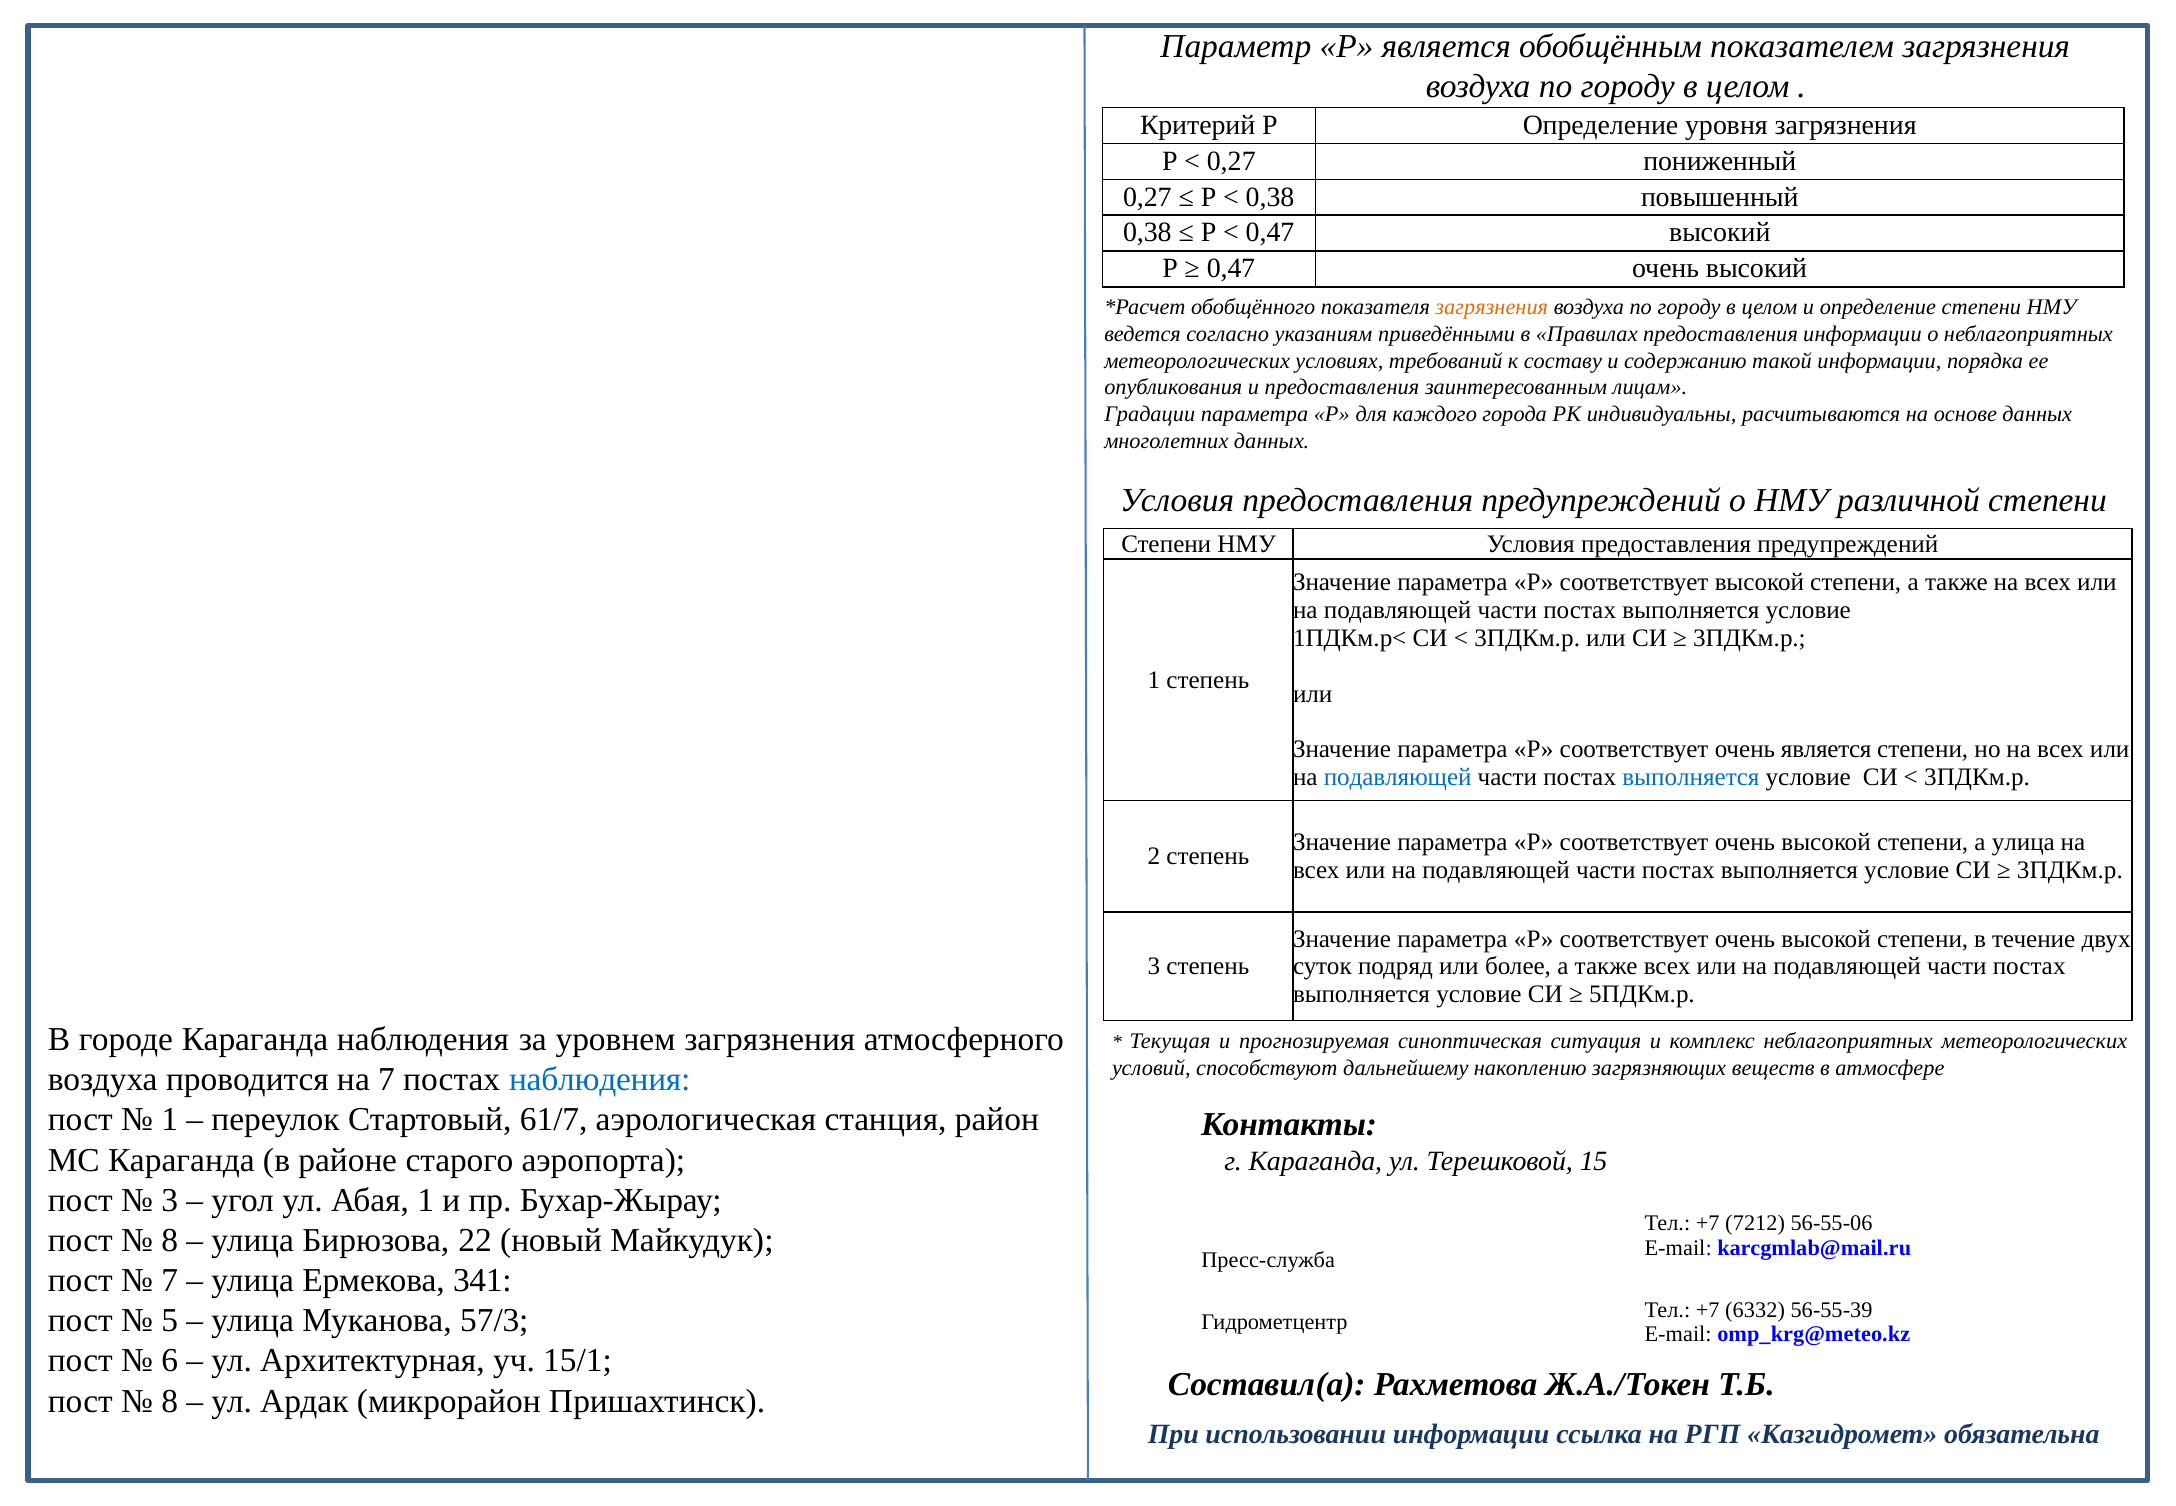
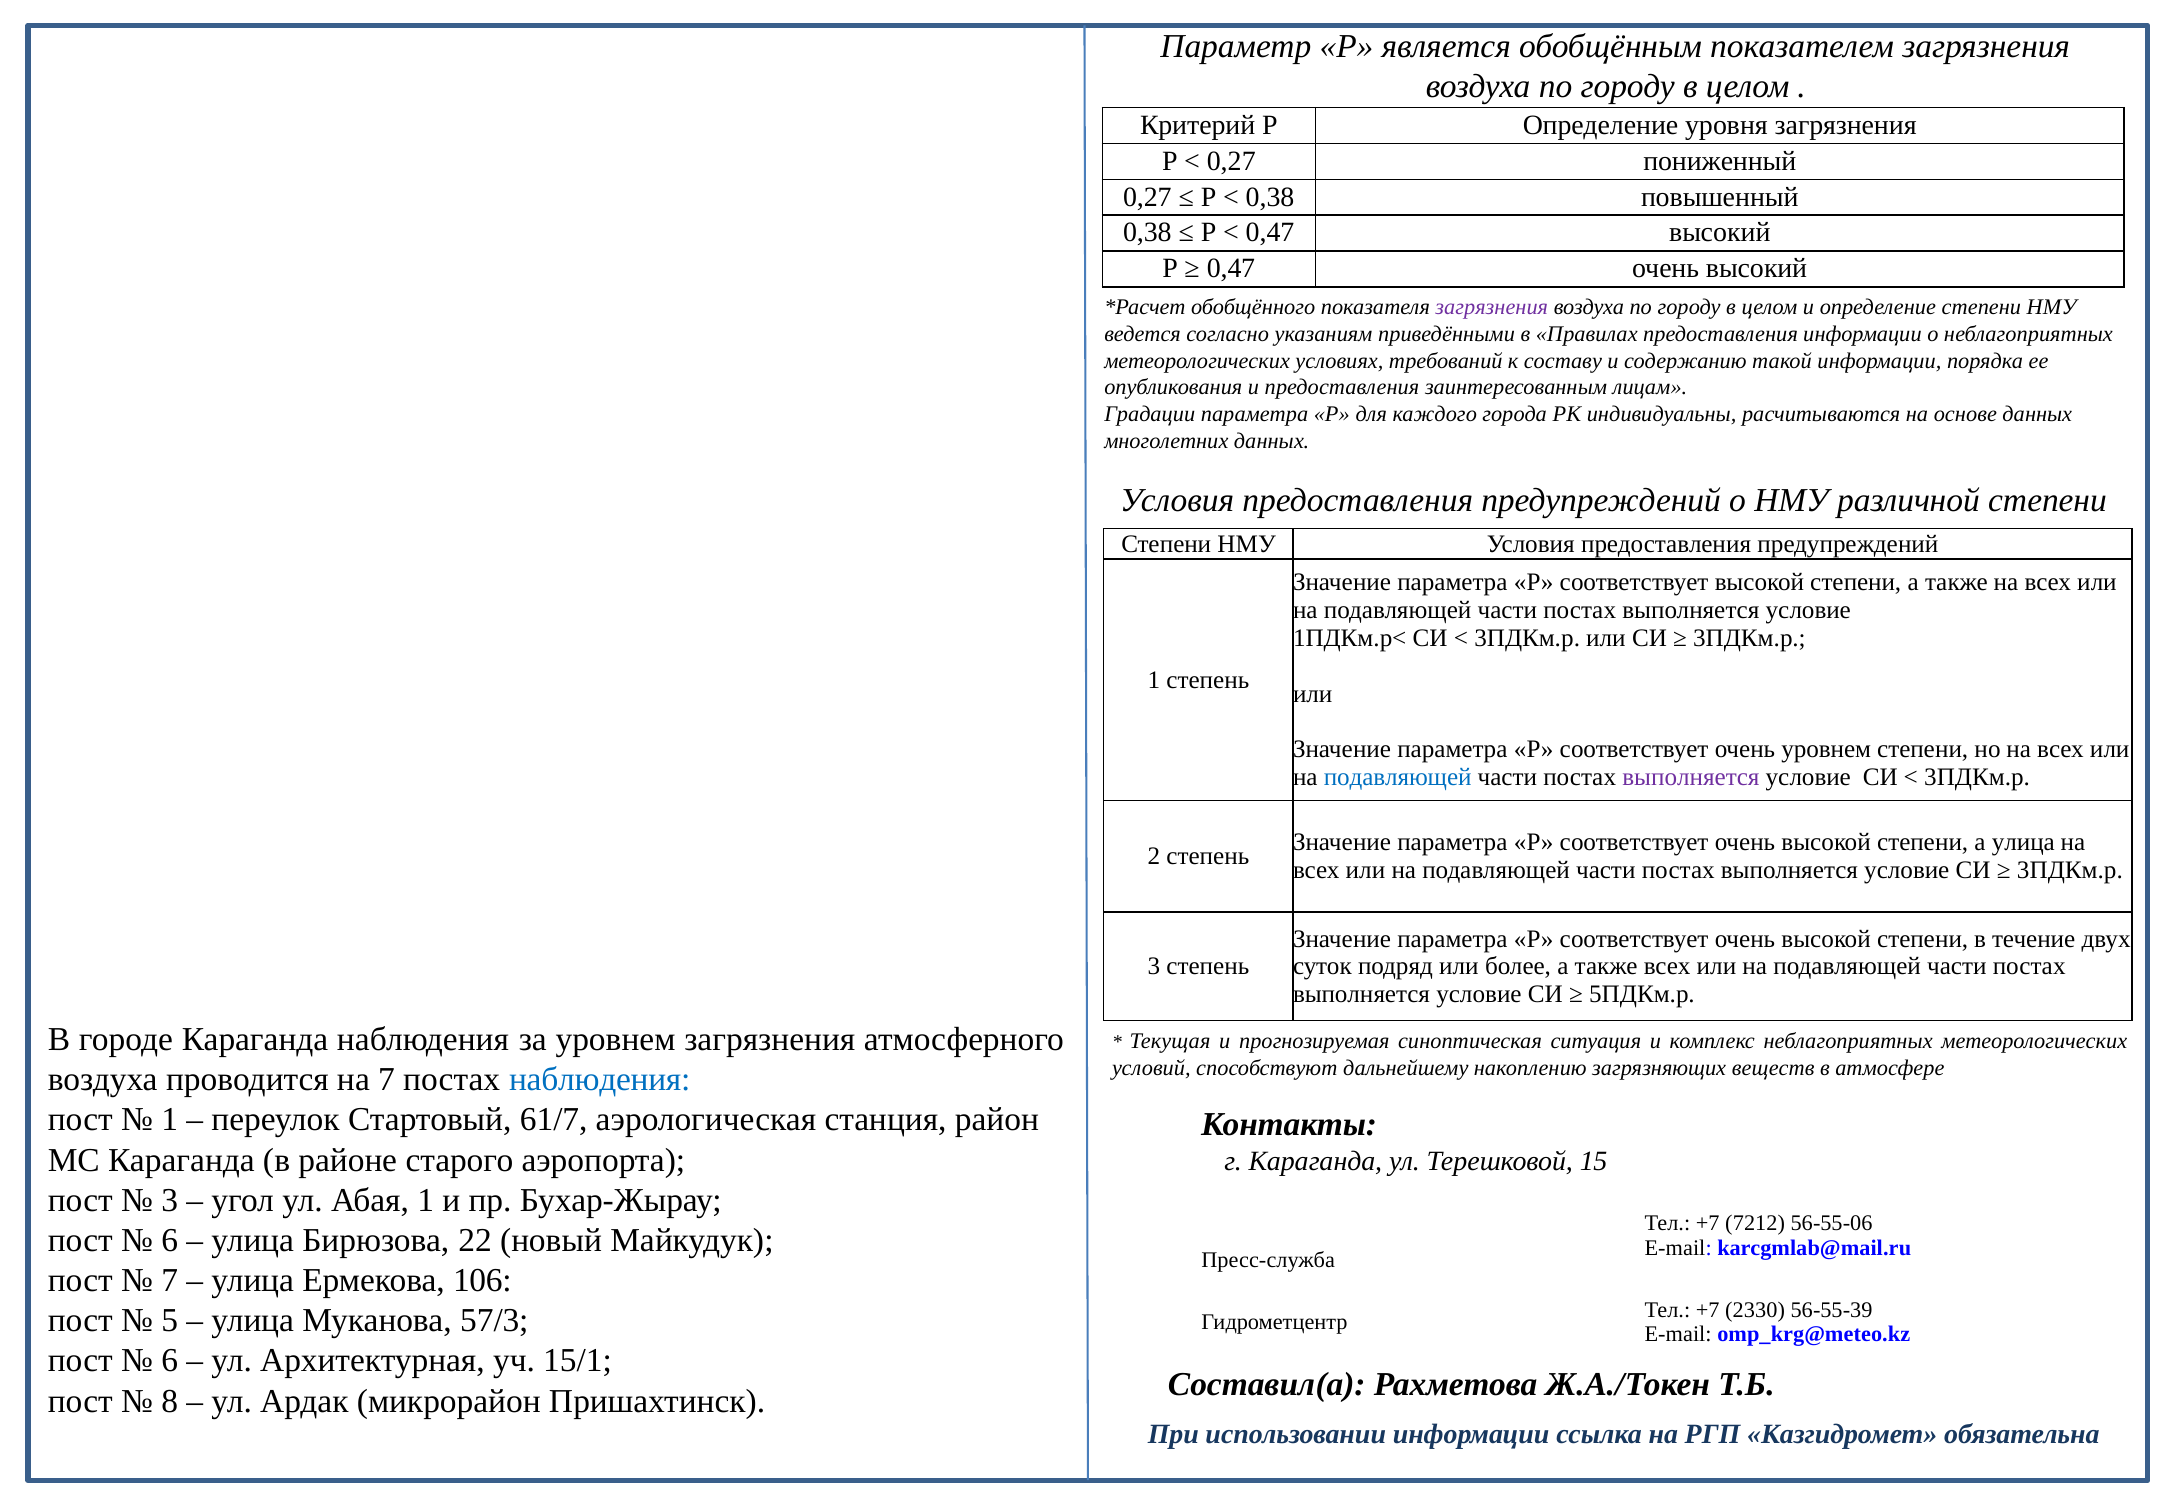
загрязнения at (1492, 308) colour: orange -> purple
очень является: является -> уровнем
выполняется at (1691, 778) colour: blue -> purple
8 at (170, 1241): 8 -> 6
341: 341 -> 106
6332: 6332 -> 2330
